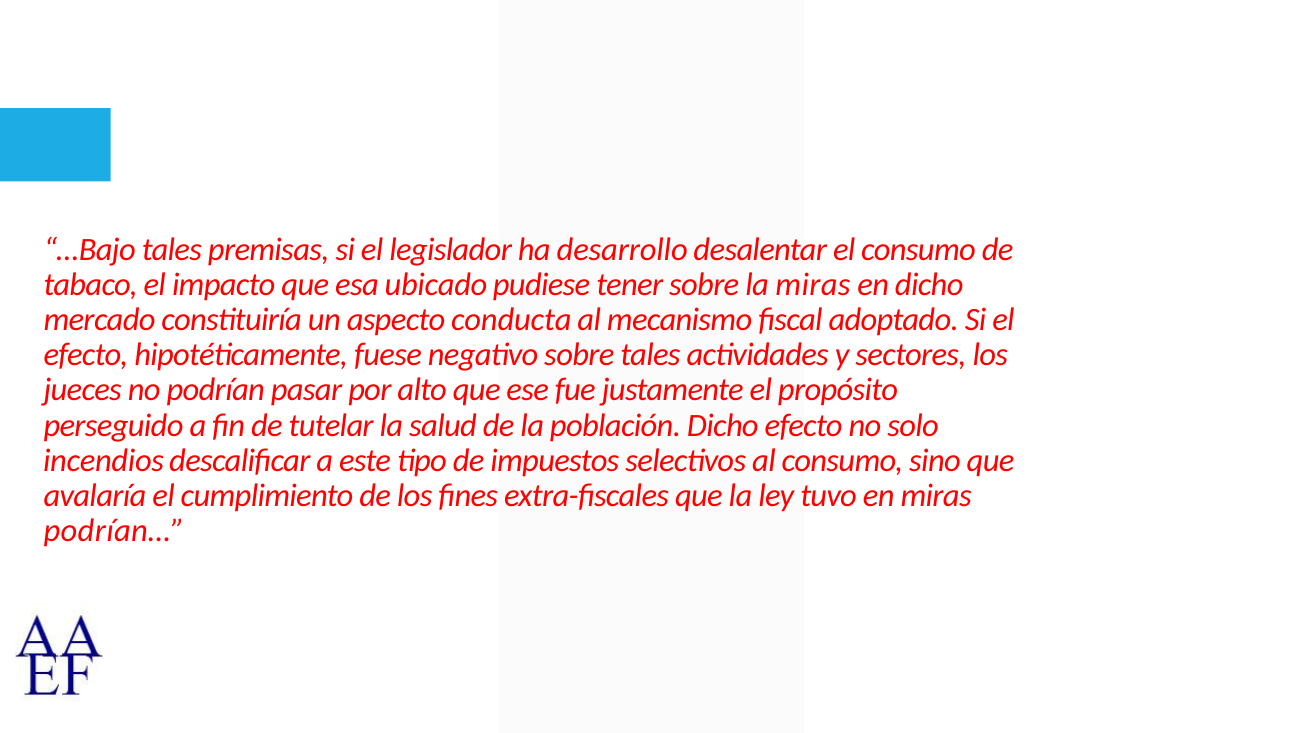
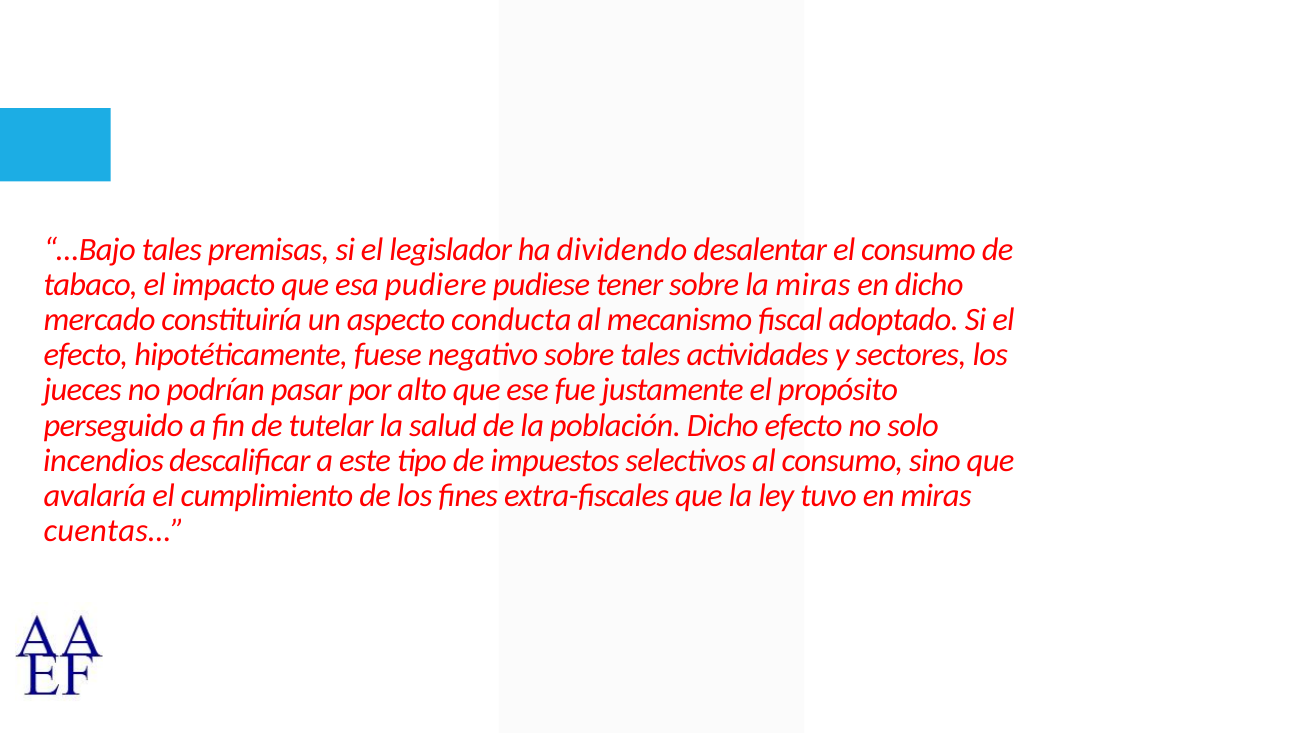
desarrollo: desarrollo -> dividendo
ubicado: ubicado -> pudiere
podrían…: podrían… -> cuentas…
